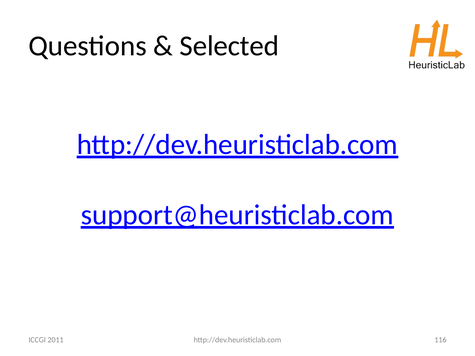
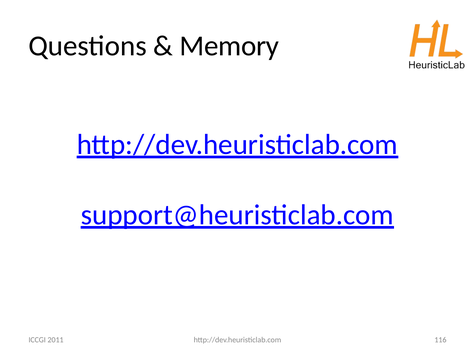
Selected: Selected -> Memory
